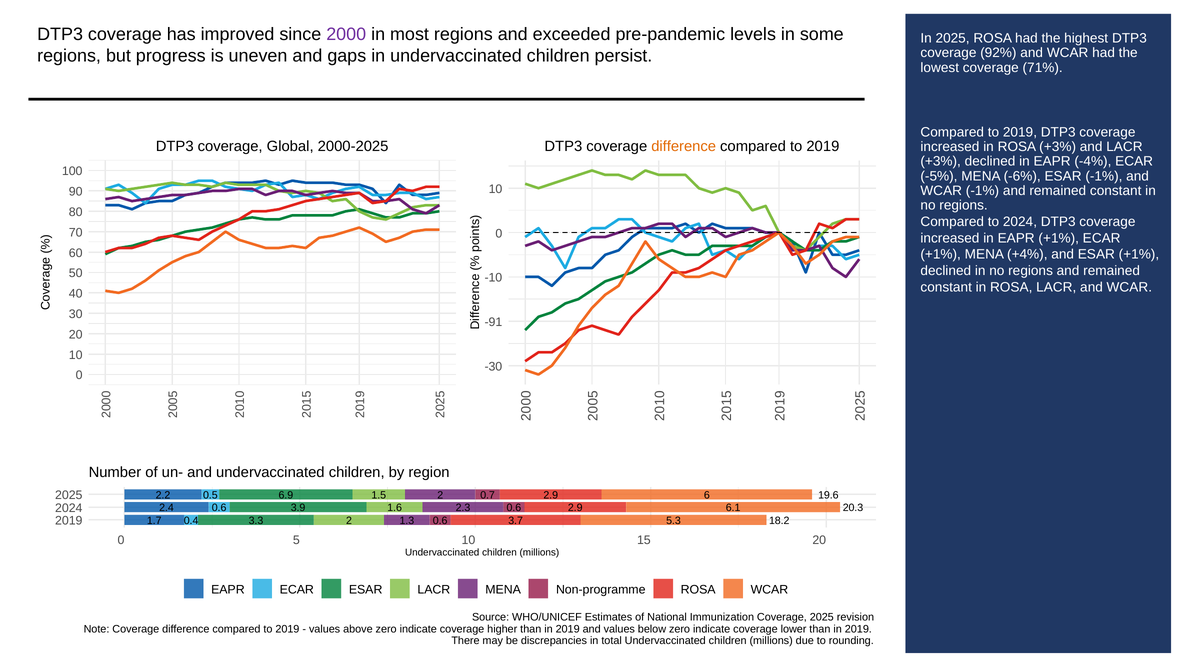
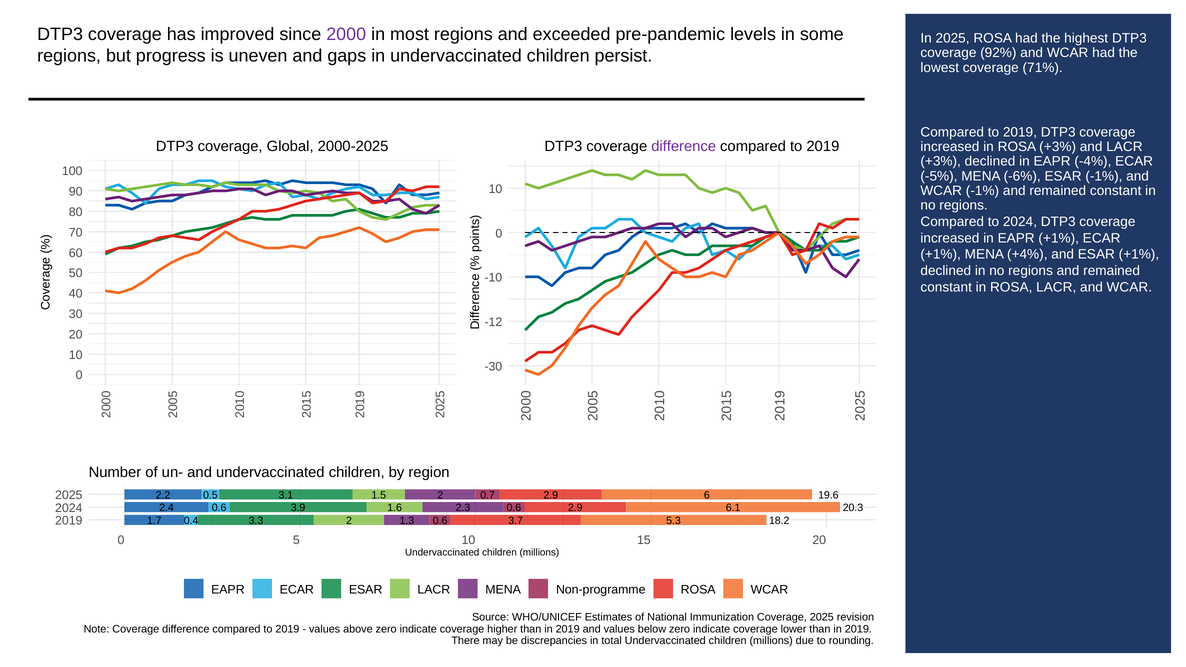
difference at (684, 146) colour: orange -> purple
-91: -91 -> -12
6.9: 6.9 -> 3.1
